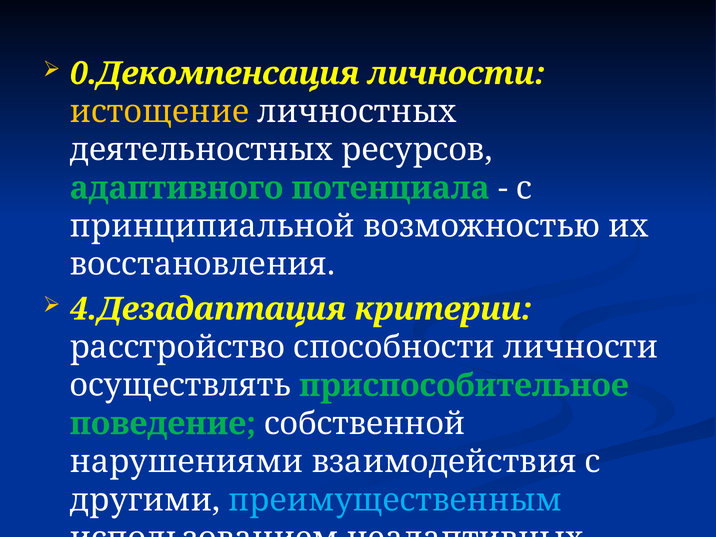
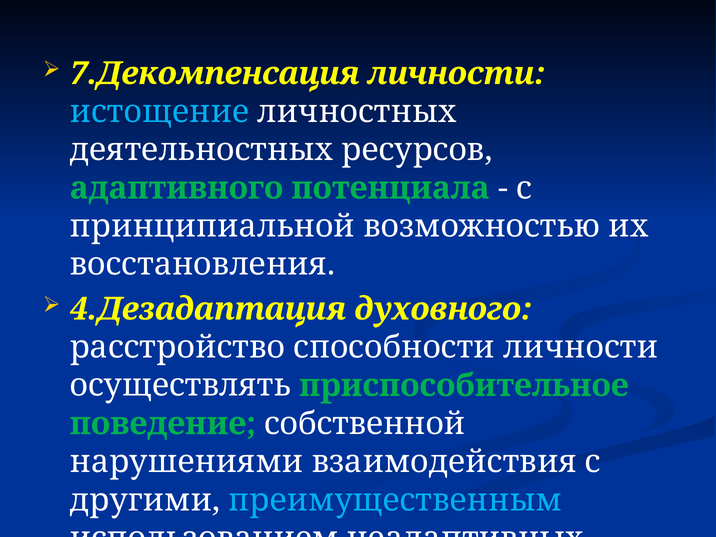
0.Декомпенсация: 0.Декомпенсация -> 7.Декомпенсация
истощение colour: yellow -> light blue
критерии: критерии -> духовного
